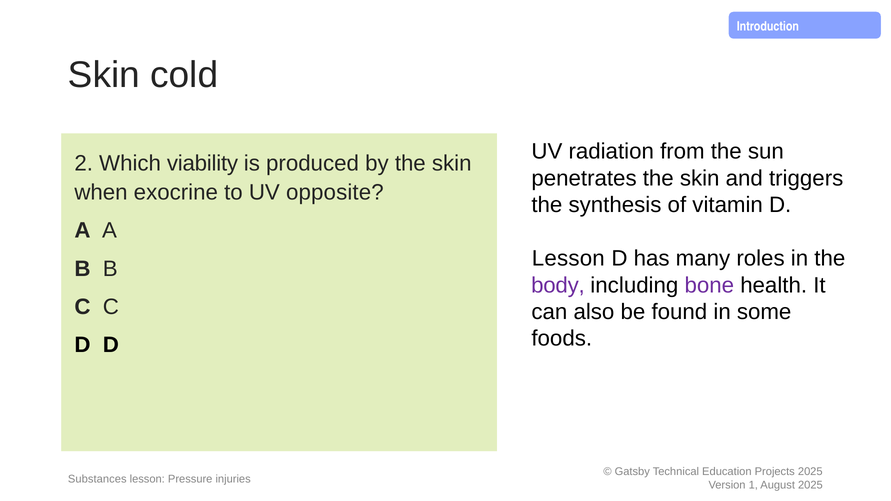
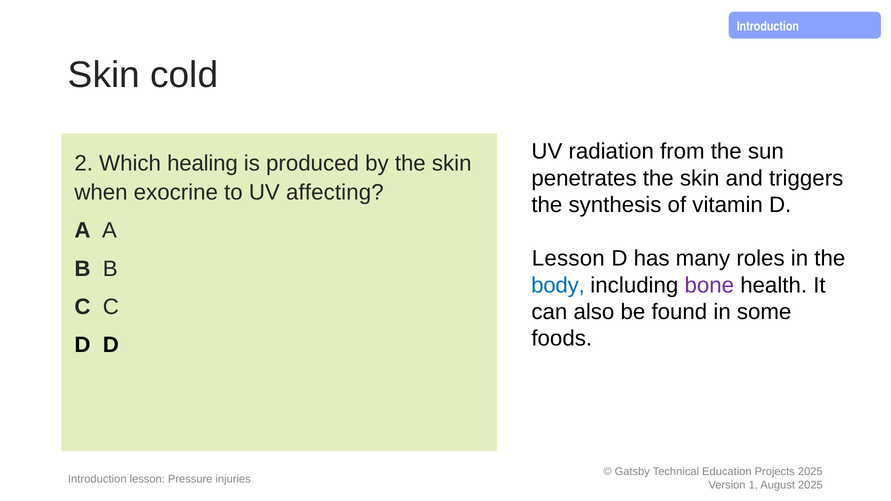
viability: viability -> healing
opposite: opposite -> affecting
body colour: purple -> blue
Substances at (97, 479): Substances -> Introduction
